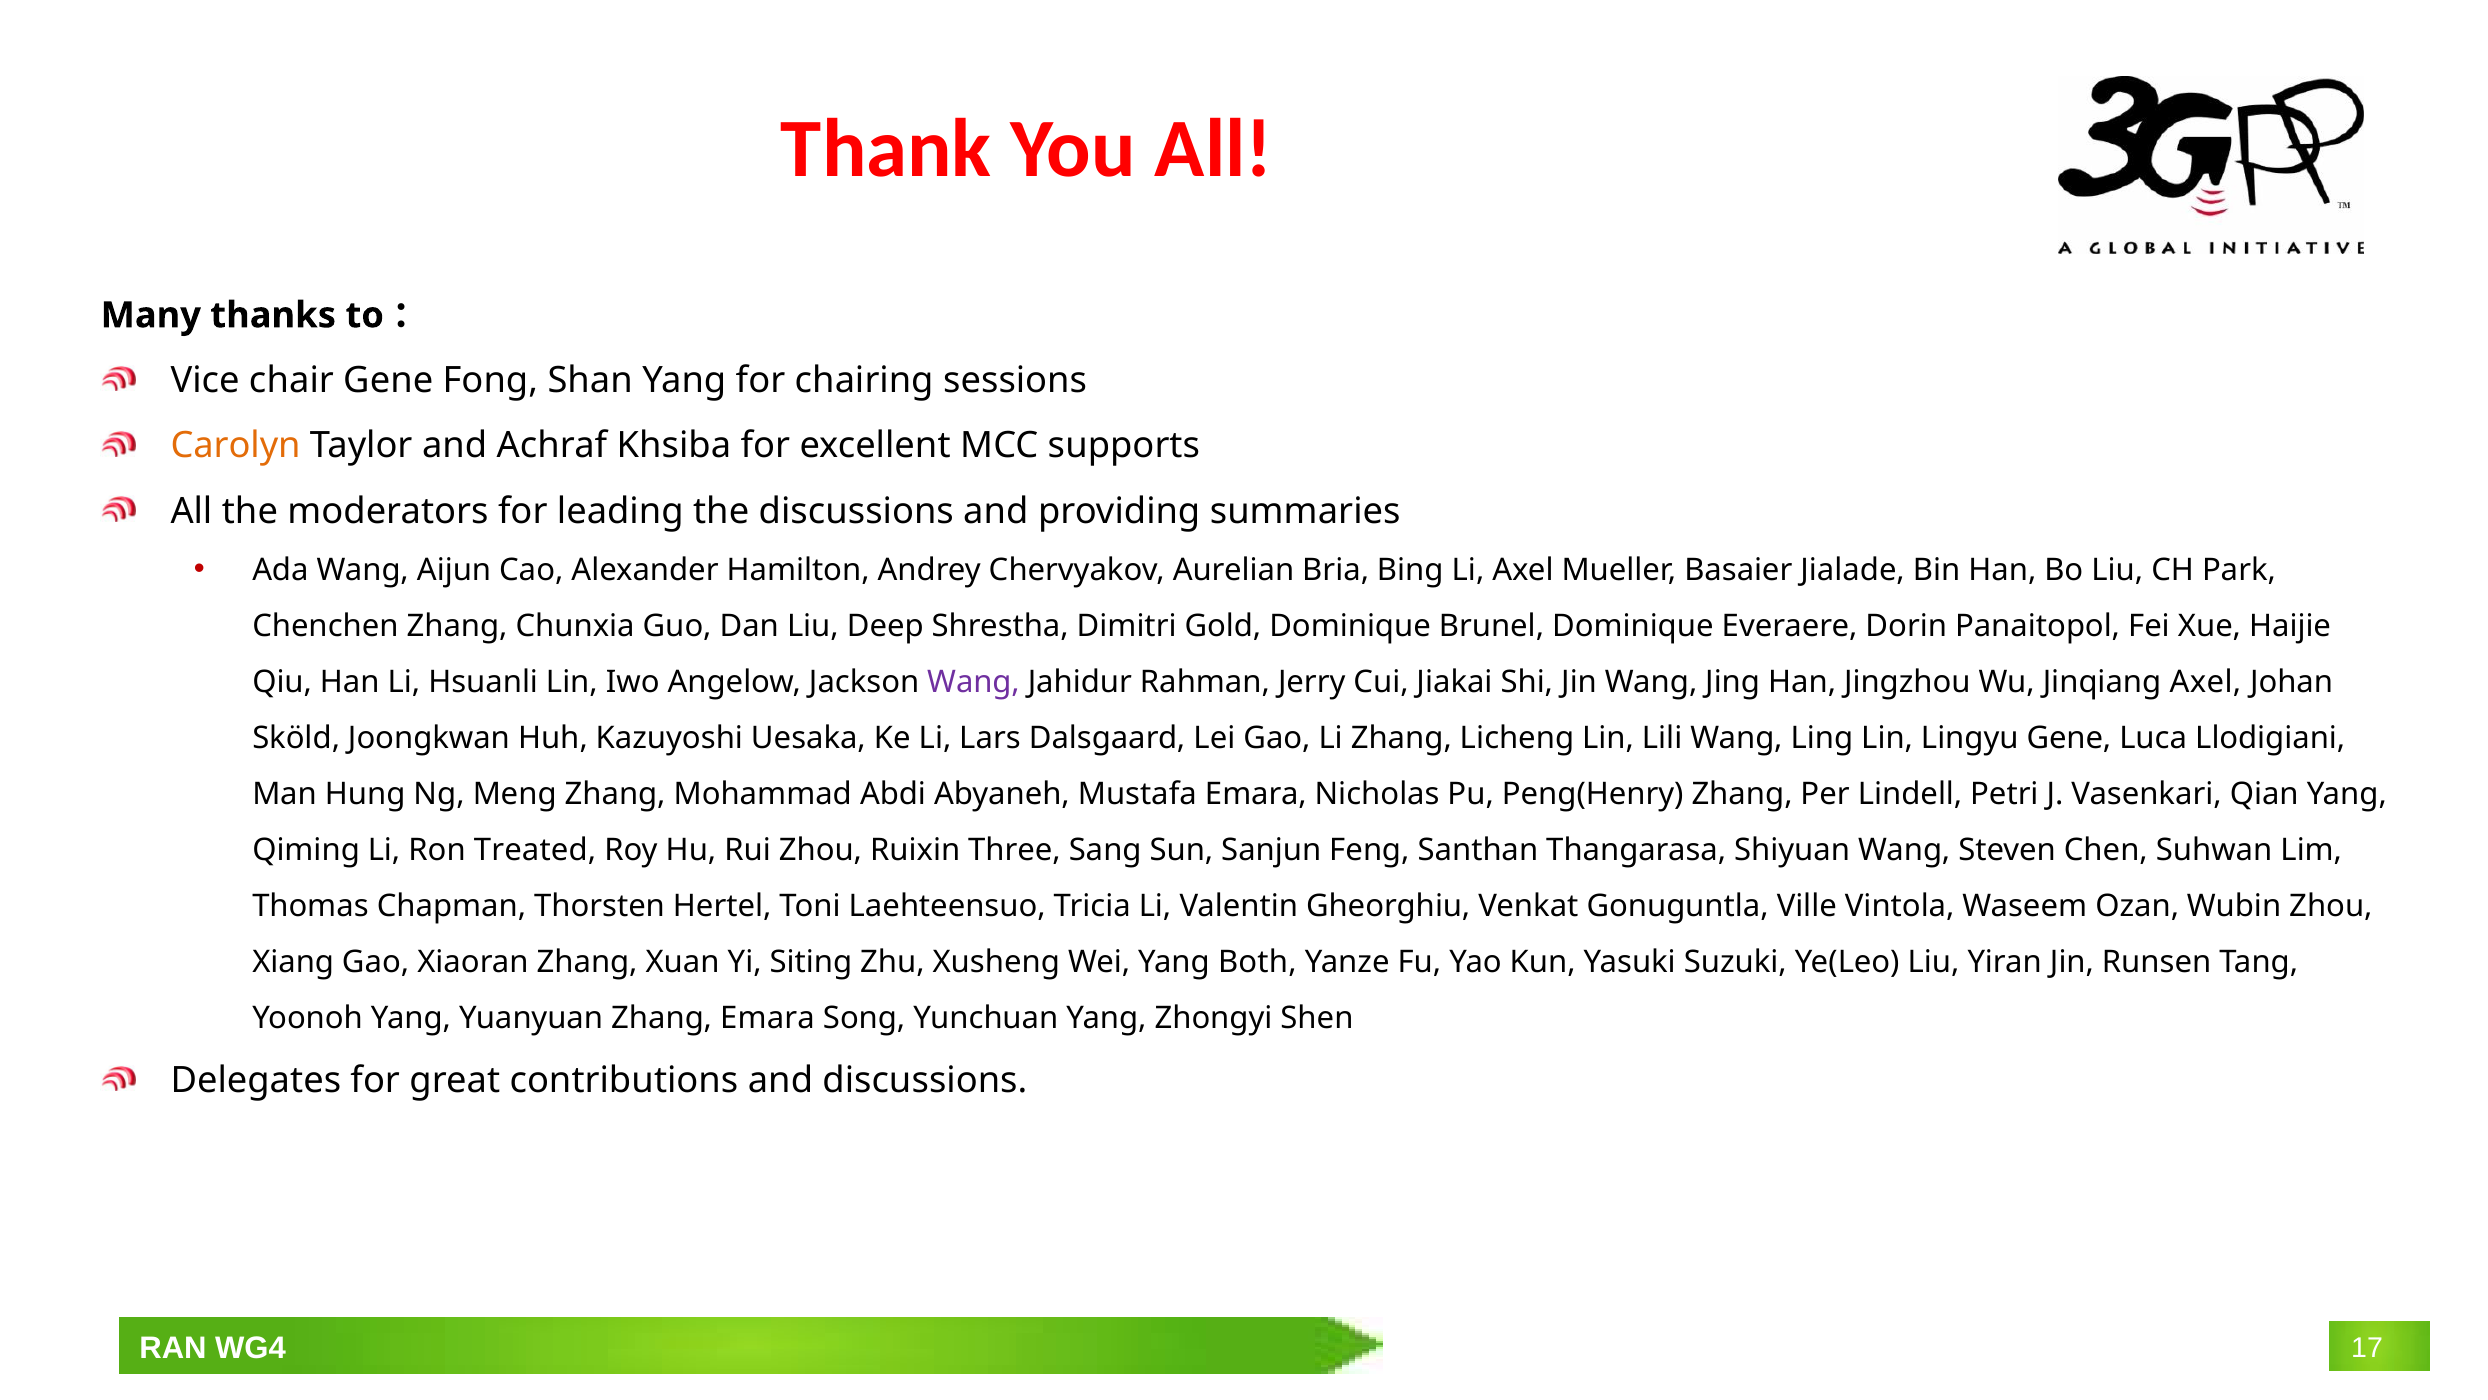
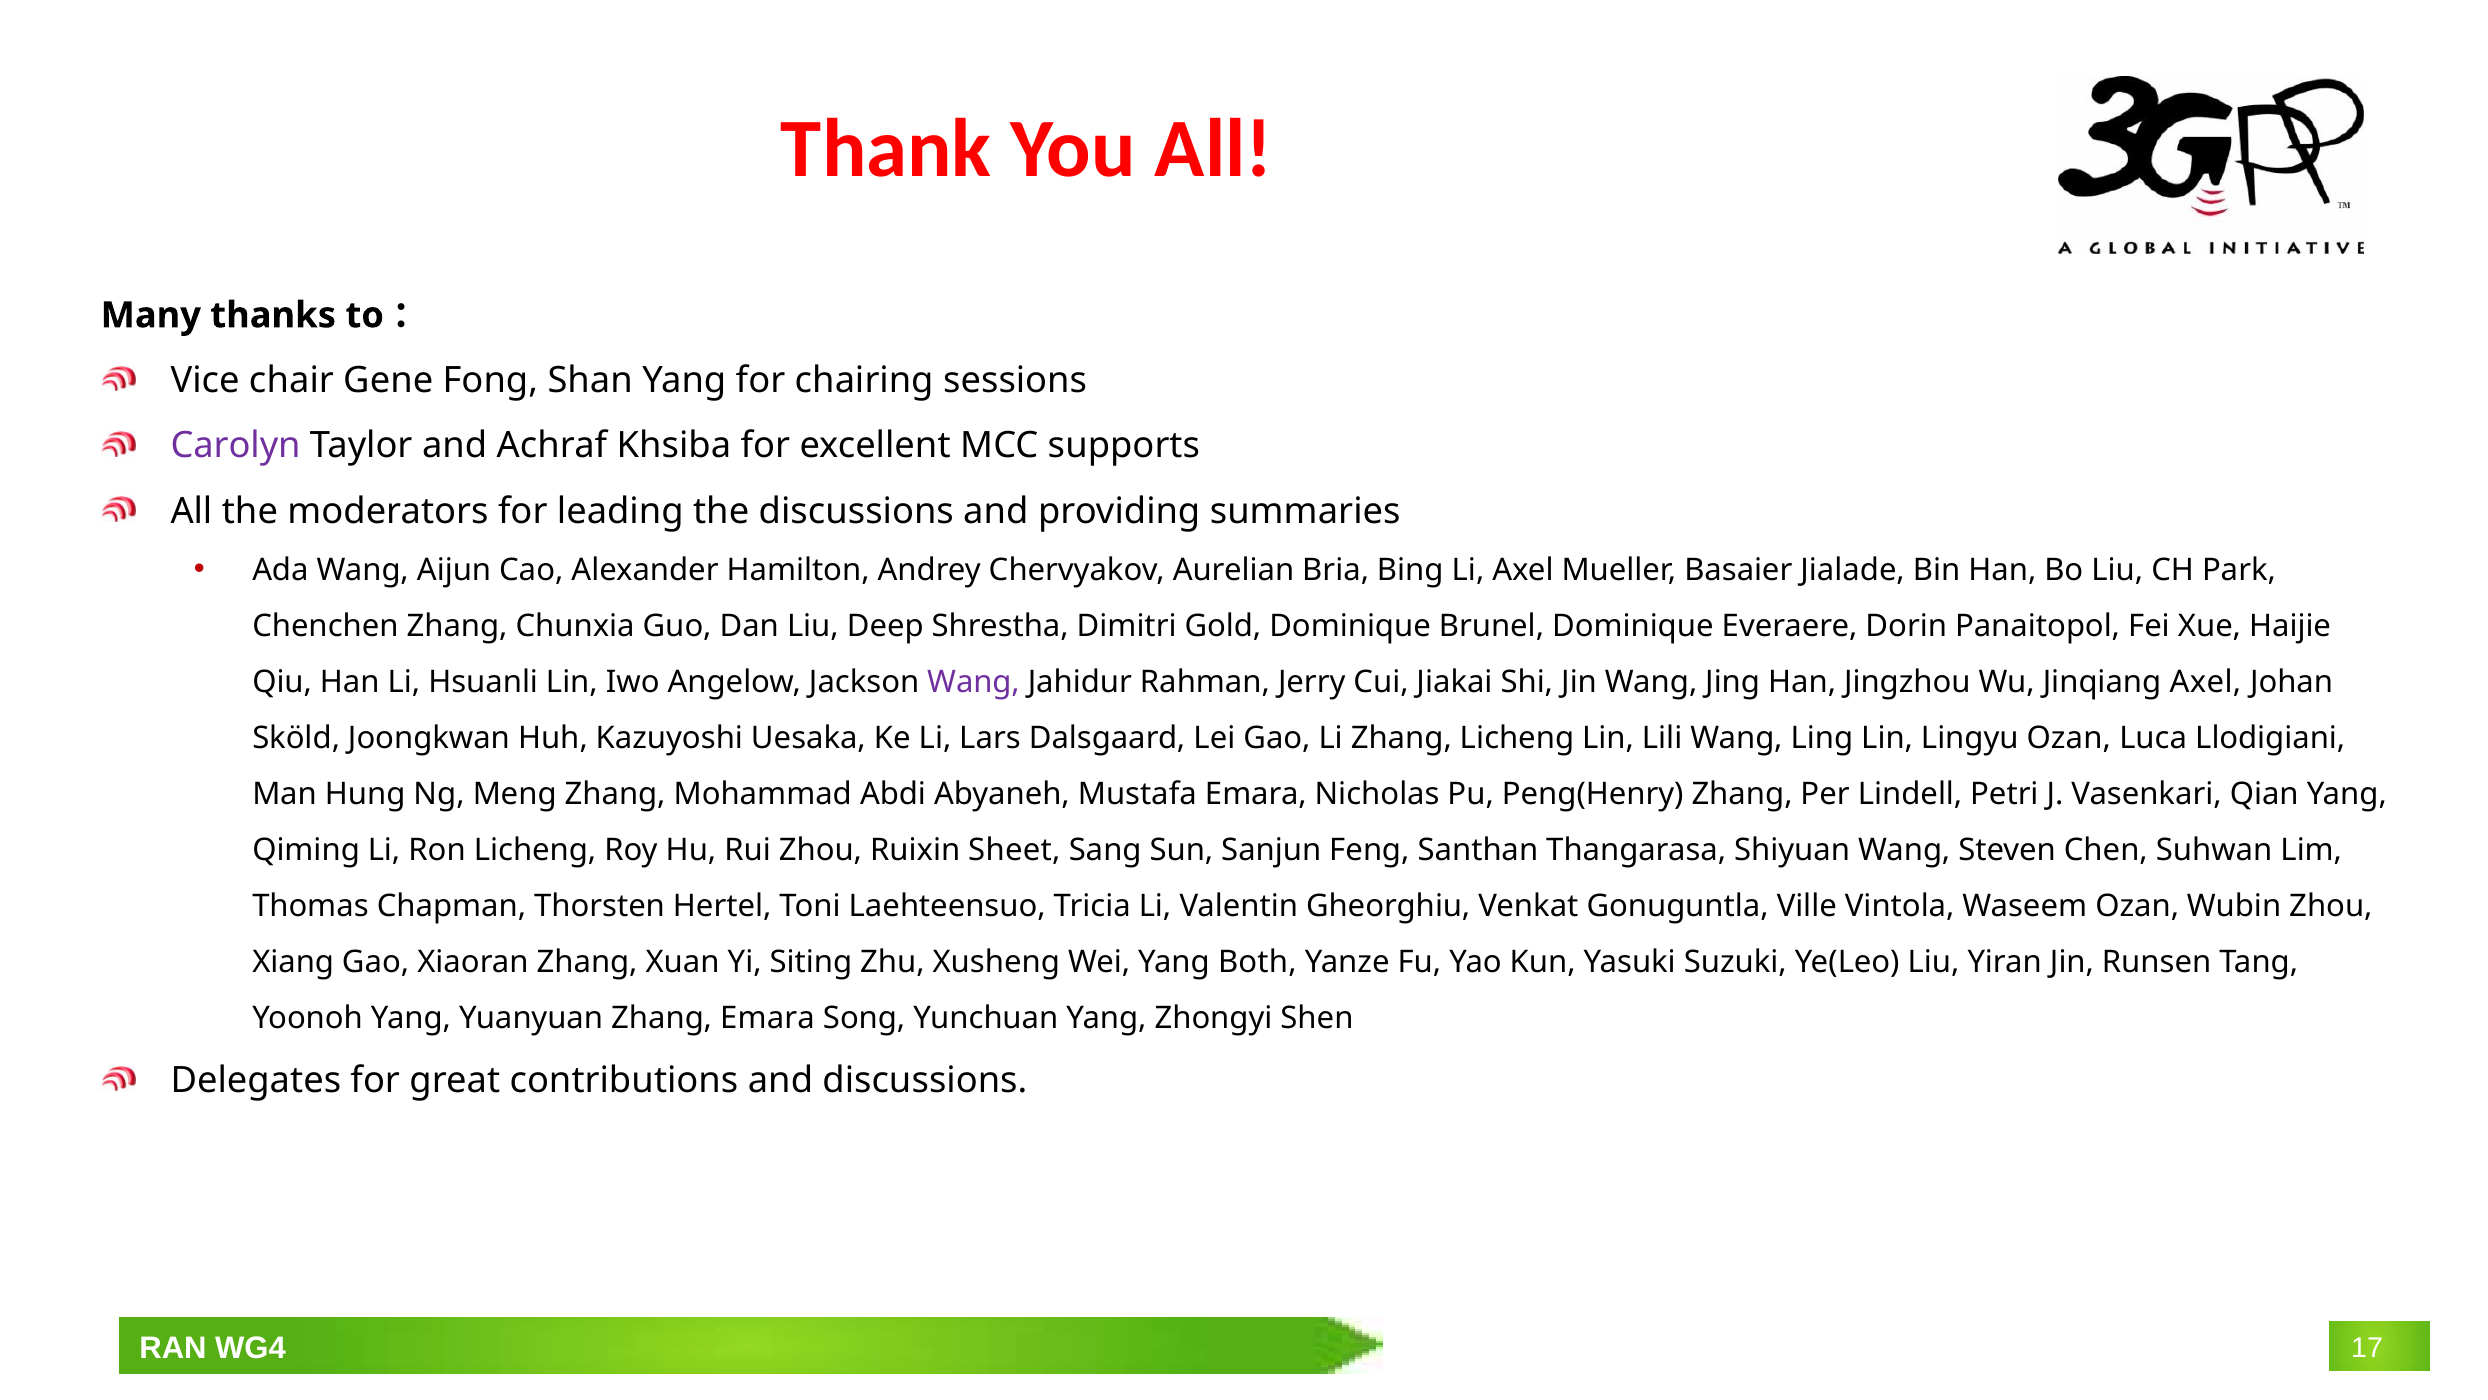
Carolyn colour: orange -> purple
Lingyu Gene: Gene -> Ozan
Ron Treated: Treated -> Licheng
Three: Three -> Sheet
